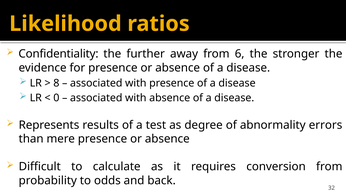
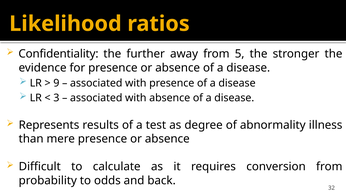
6: 6 -> 5
8: 8 -> 9
0: 0 -> 3
errors: errors -> illness
